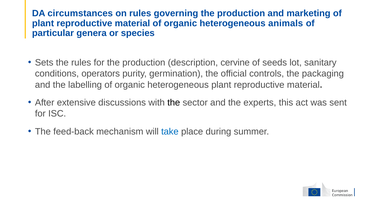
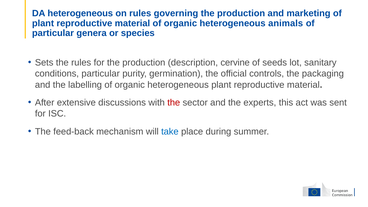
DA circumstances: circumstances -> heterogeneous
conditions operators: operators -> particular
the at (174, 103) colour: black -> red
